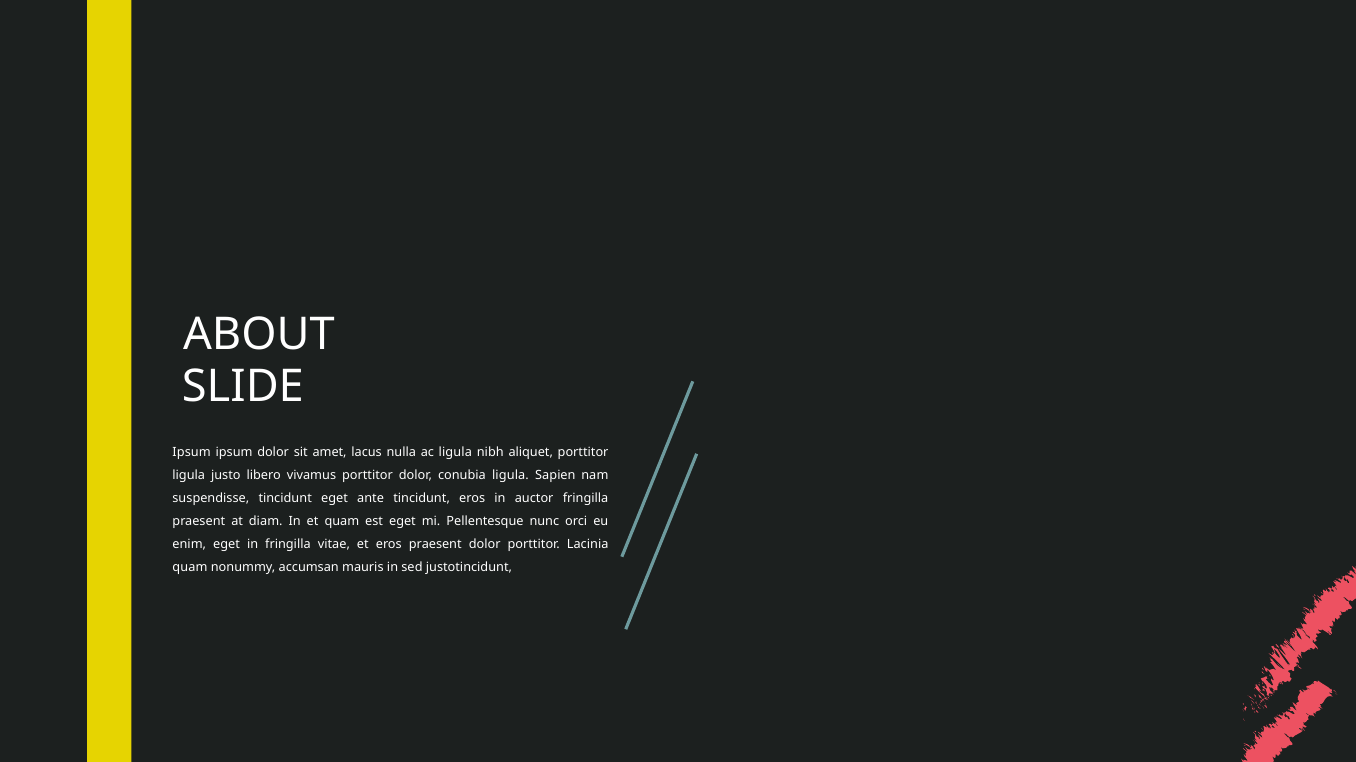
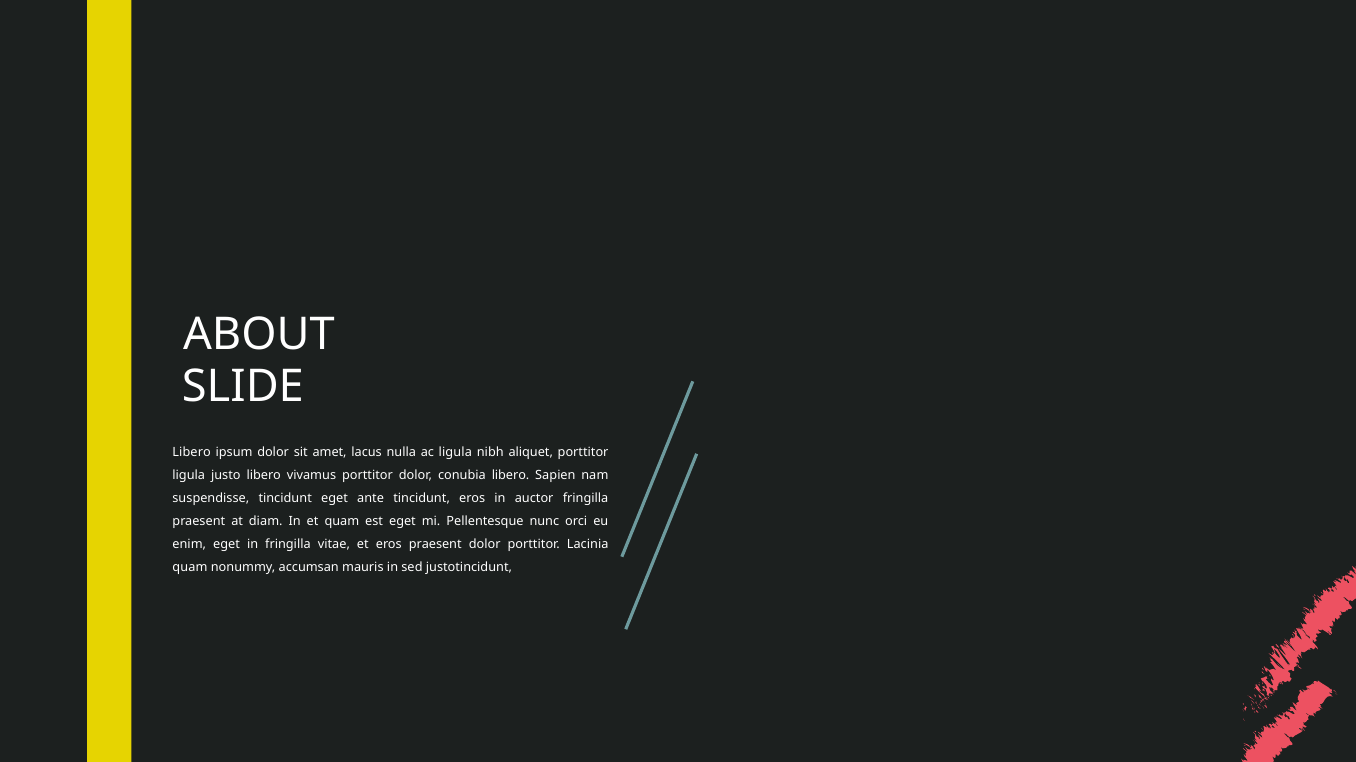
Ipsum at (192, 453): Ipsum -> Libero
conubia ligula: ligula -> libero
